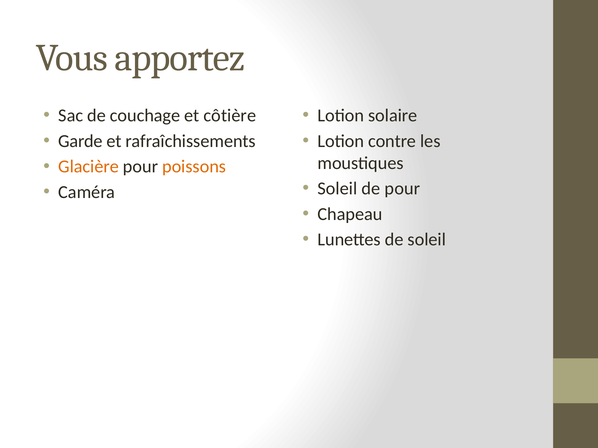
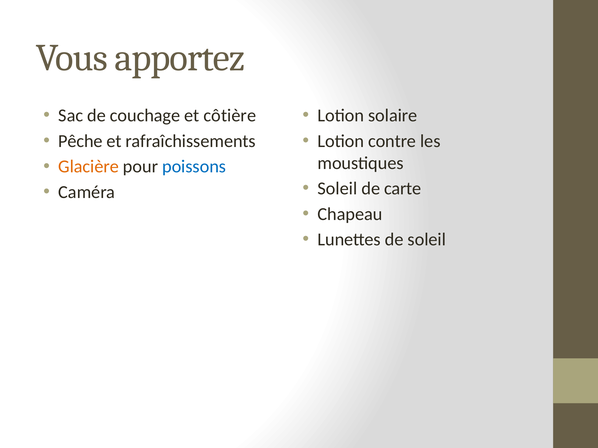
Garde: Garde -> Pêche
poissons colour: orange -> blue
de pour: pour -> carte
